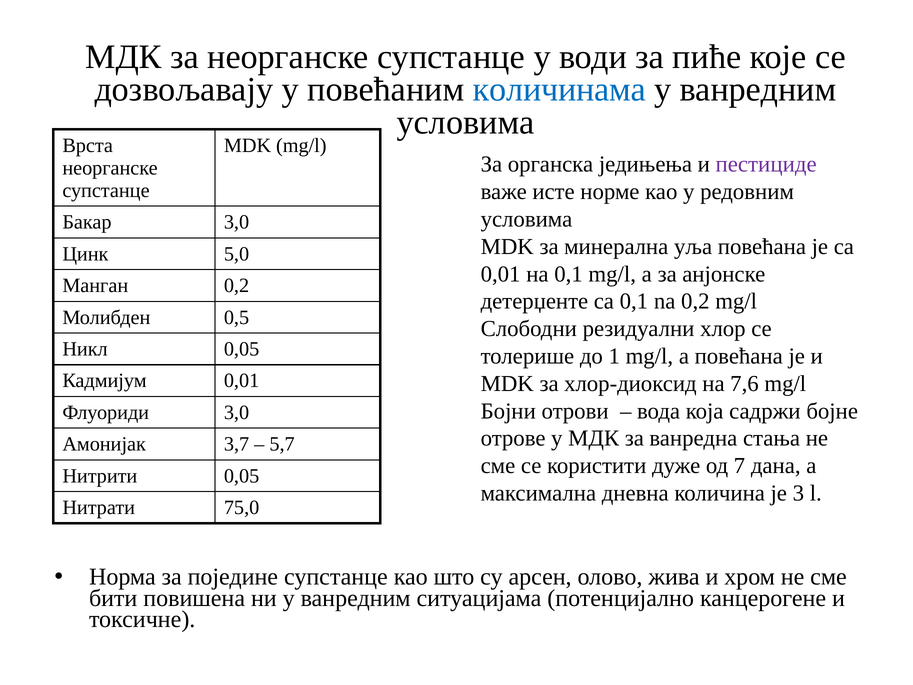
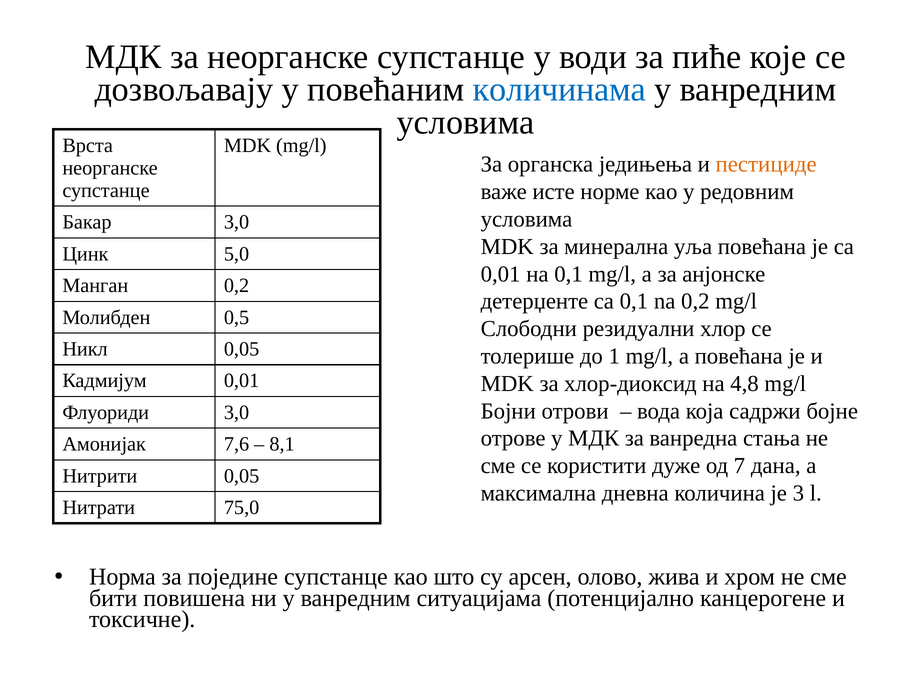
пестициде colour: purple -> orange
7,6: 7,6 -> 4,8
3,7: 3,7 -> 7,6
5,7: 5,7 -> 8,1
